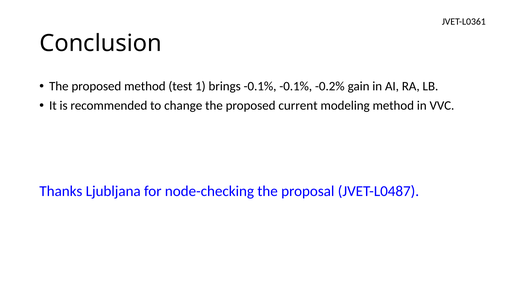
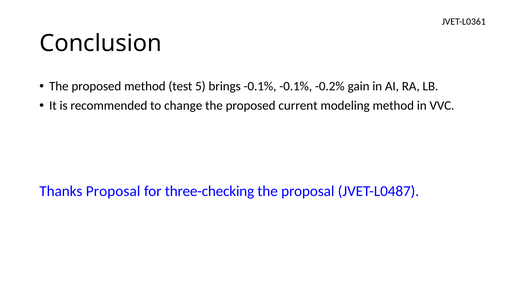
1: 1 -> 5
Thanks Ljubljana: Ljubljana -> Proposal
node-checking: node-checking -> three-checking
